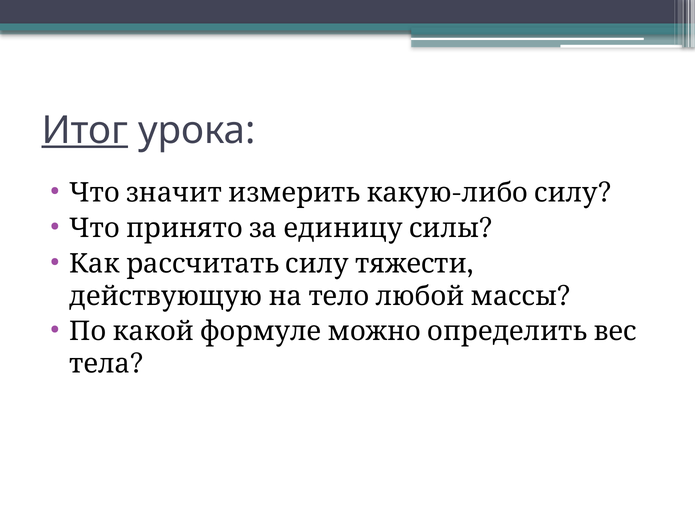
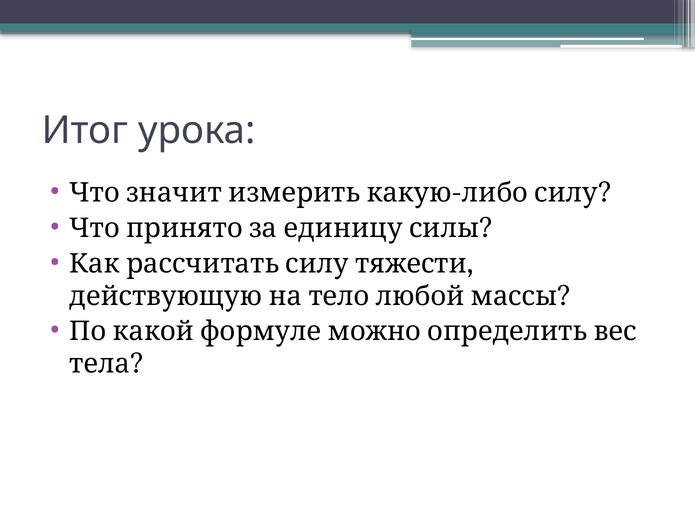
Итог underline: present -> none
